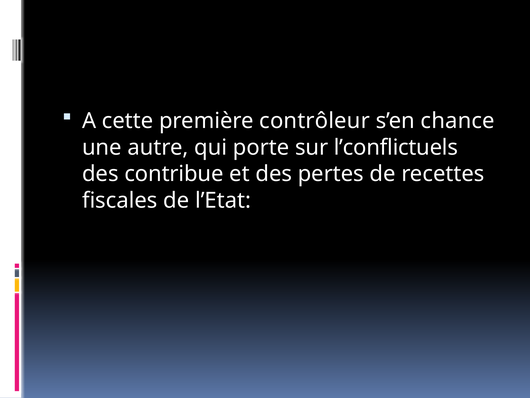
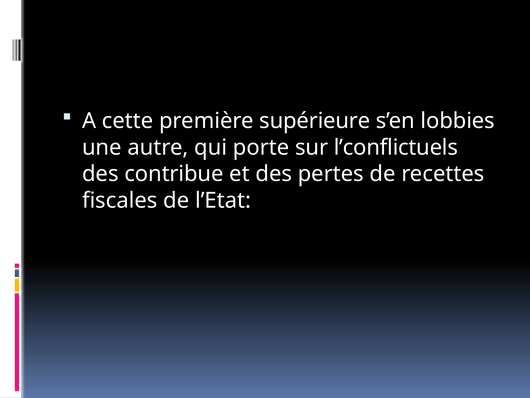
contrôleur: contrôleur -> supérieure
chance: chance -> lobbies
